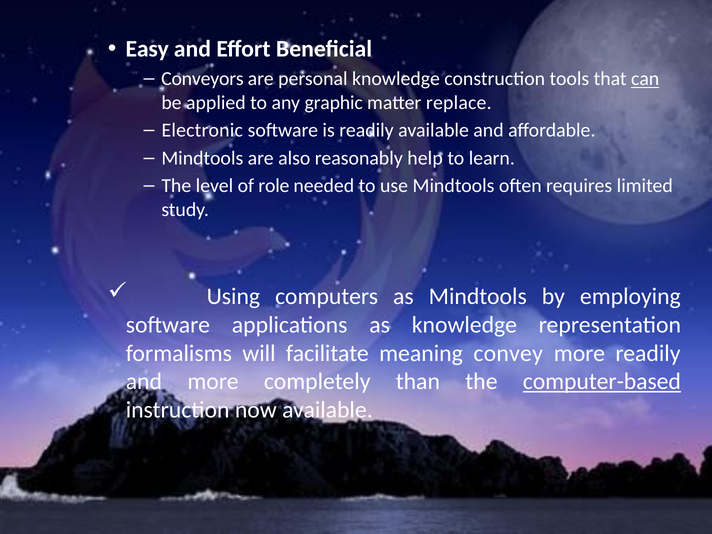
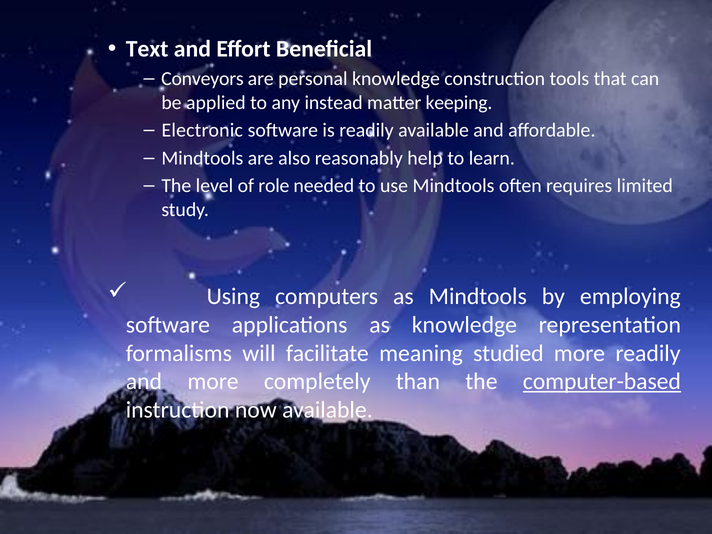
Easy: Easy -> Text
can underline: present -> none
graphic: graphic -> instead
replace: replace -> keeping
convey: convey -> studied
